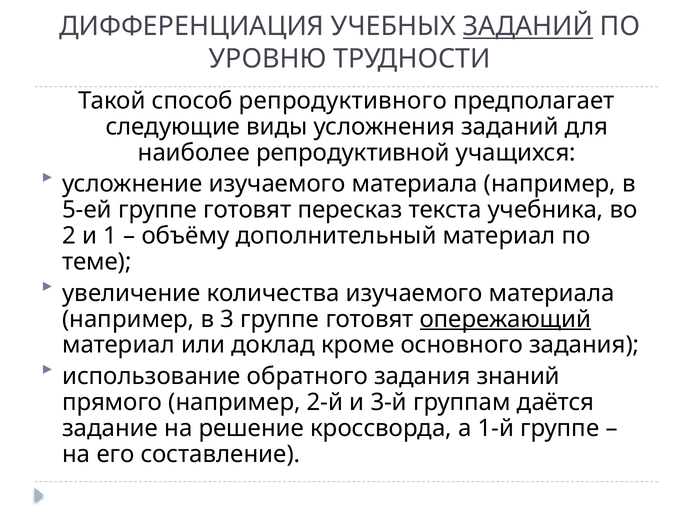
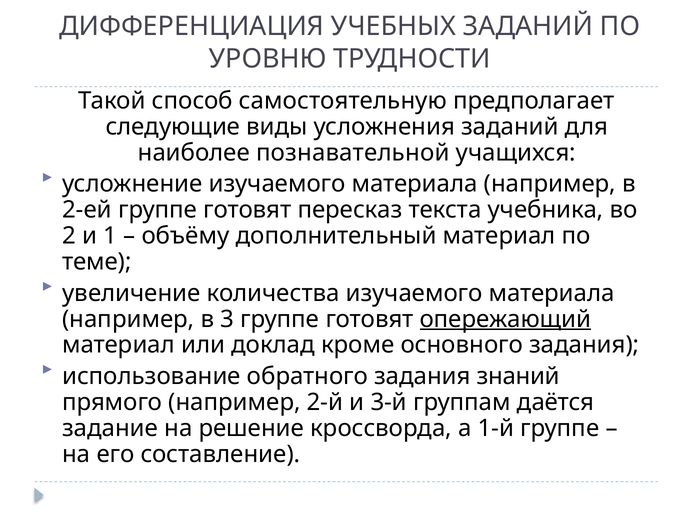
ЗАДАНИЙ at (528, 27) underline: present -> none
репродуктивного: репродуктивного -> самостоятельную
репродуктивной: репродуктивной -> познавательной
5-ей: 5-ей -> 2-ей
